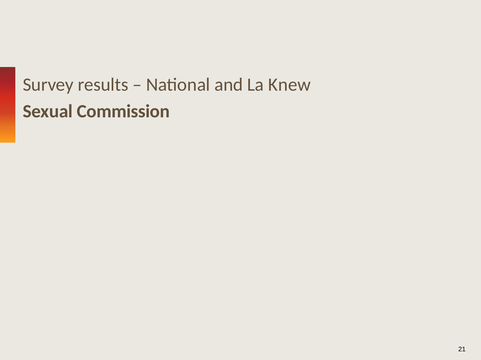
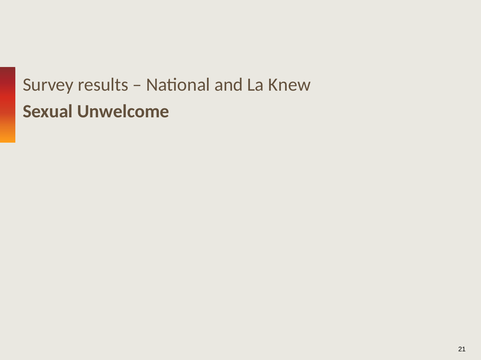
Commission: Commission -> Unwelcome
